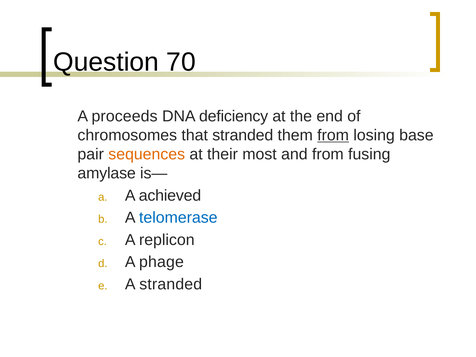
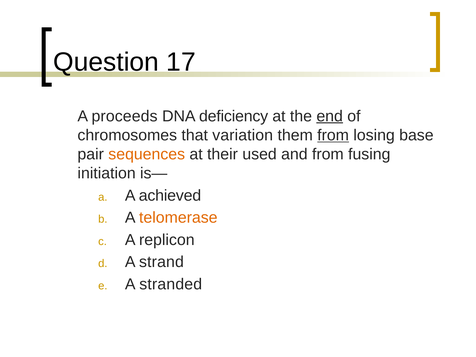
70: 70 -> 17
end underline: none -> present
that stranded: stranded -> variation
most: most -> used
amylase: amylase -> initiation
telomerase colour: blue -> orange
phage: phage -> strand
